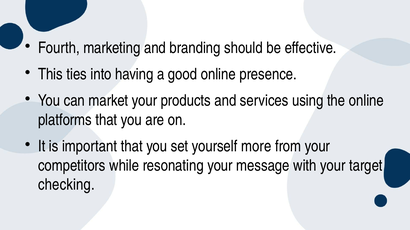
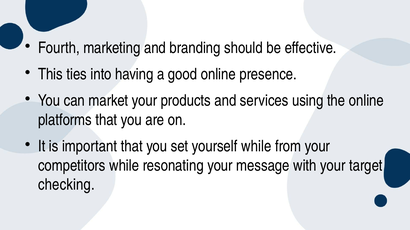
yourself more: more -> while
